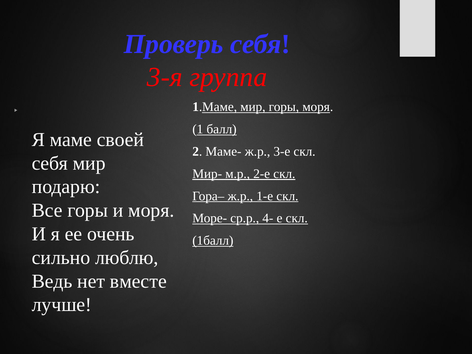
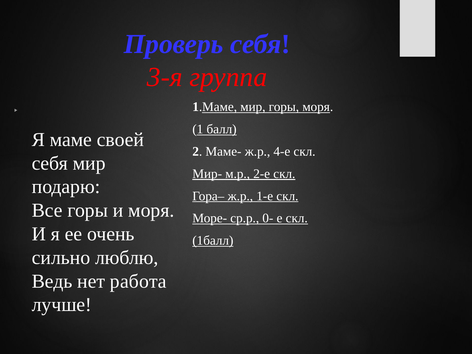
3-е: 3-е -> 4-е
4-: 4- -> 0-
вместе: вместе -> работа
